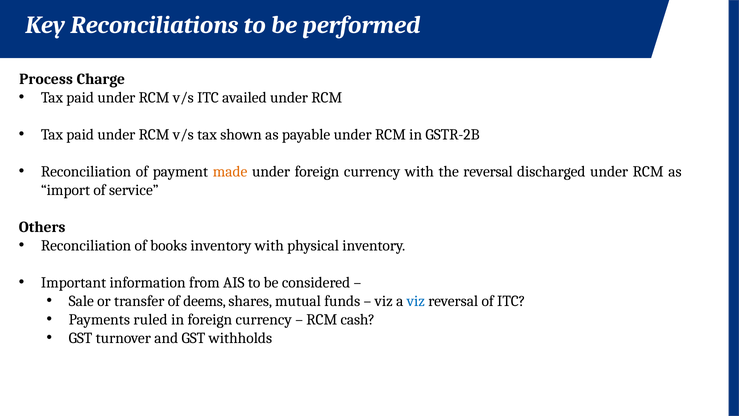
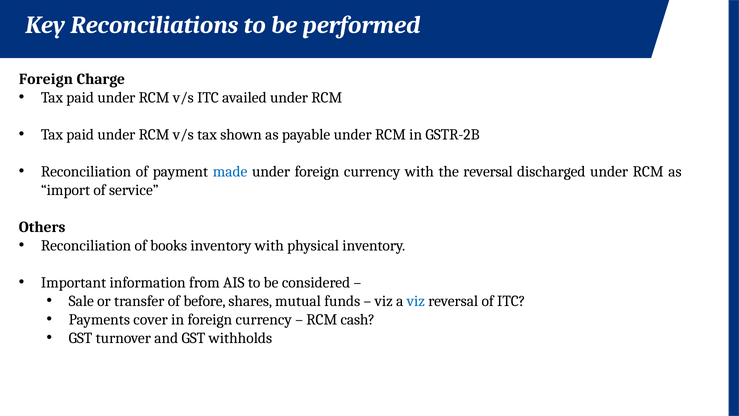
Process at (46, 79): Process -> Foreign
made colour: orange -> blue
deems: deems -> before
ruled: ruled -> cover
